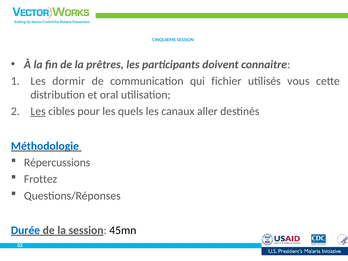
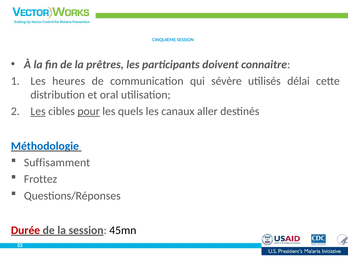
dormir: dormir -> heures
fichier: fichier -> sévère
vous: vous -> délai
pour underline: none -> present
Répercussions: Répercussions -> Suffisamment
Durée colour: blue -> red
